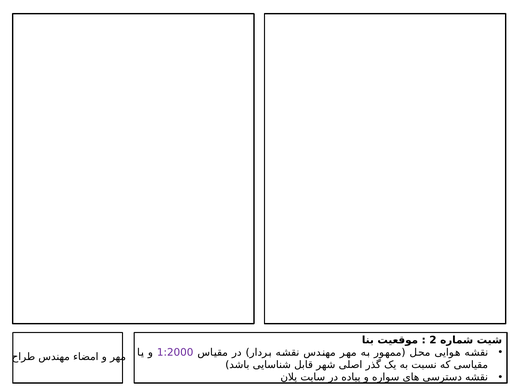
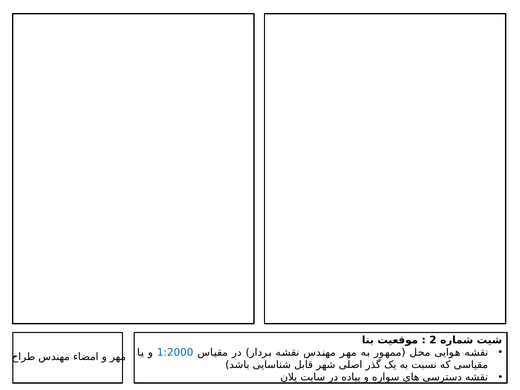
1:2000 colour: purple -> blue
